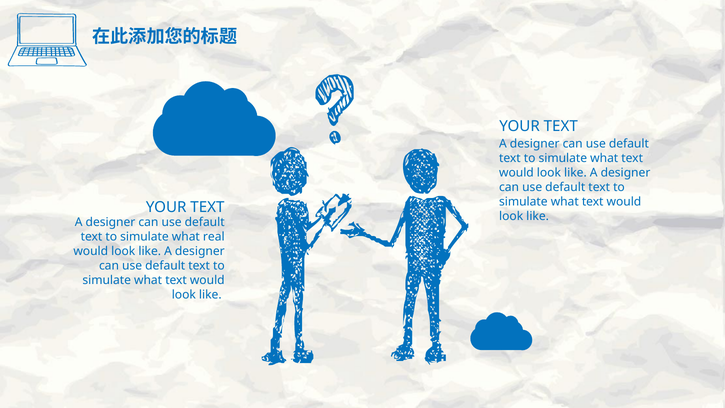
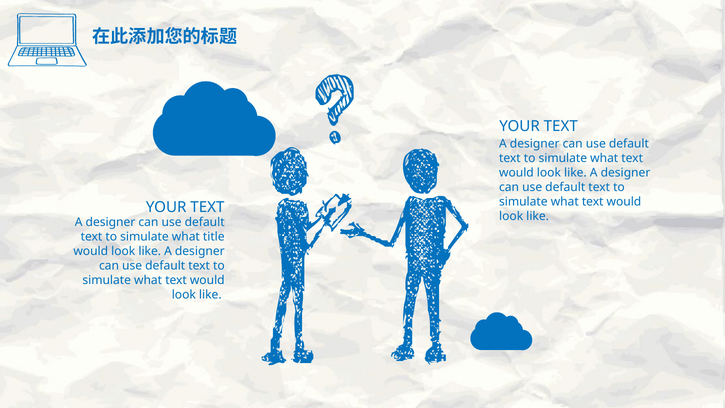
real: real -> title
